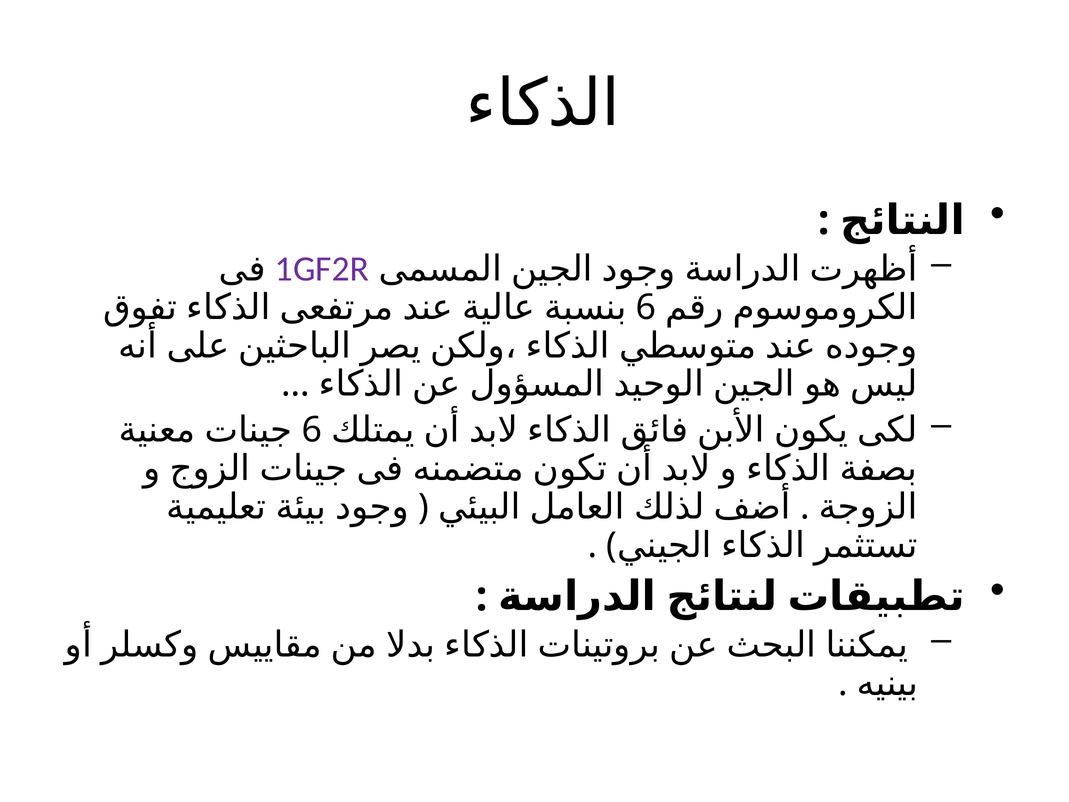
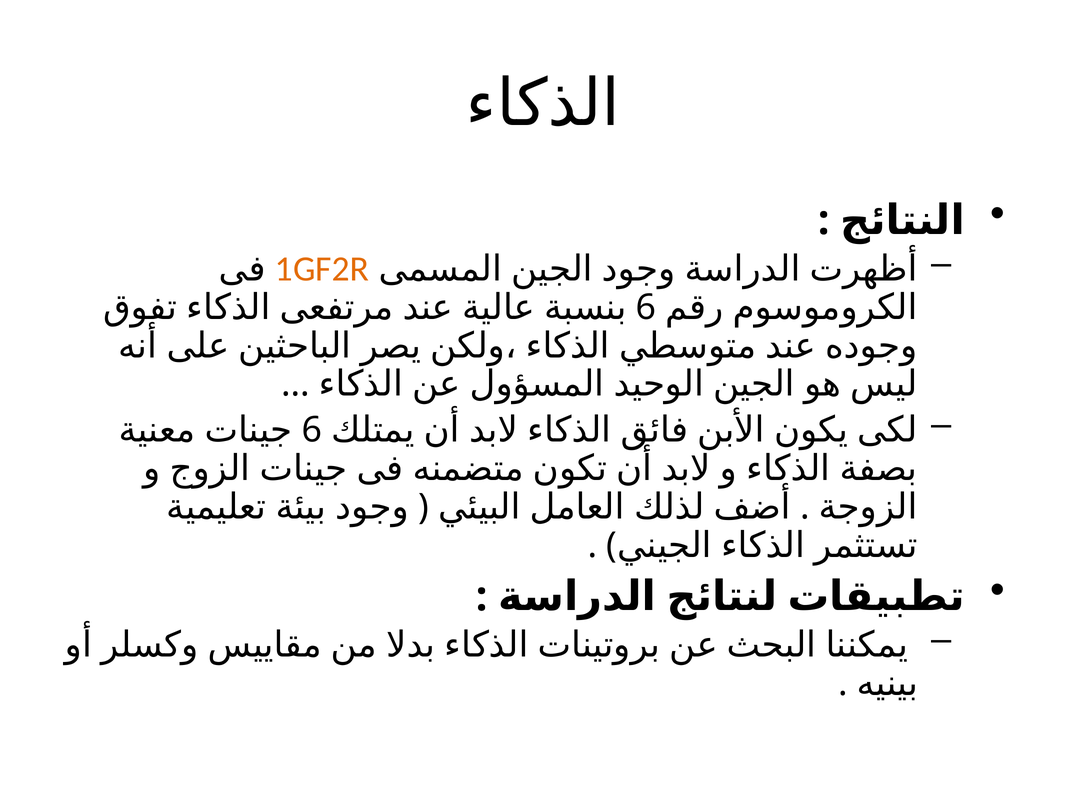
1GF2R colour: purple -> orange
